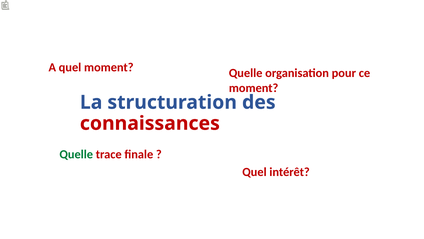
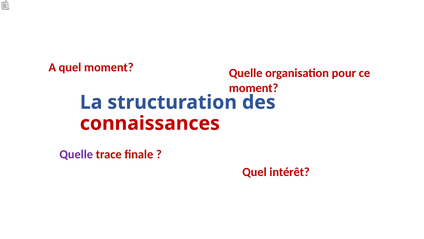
Quelle at (76, 154) colour: green -> purple
